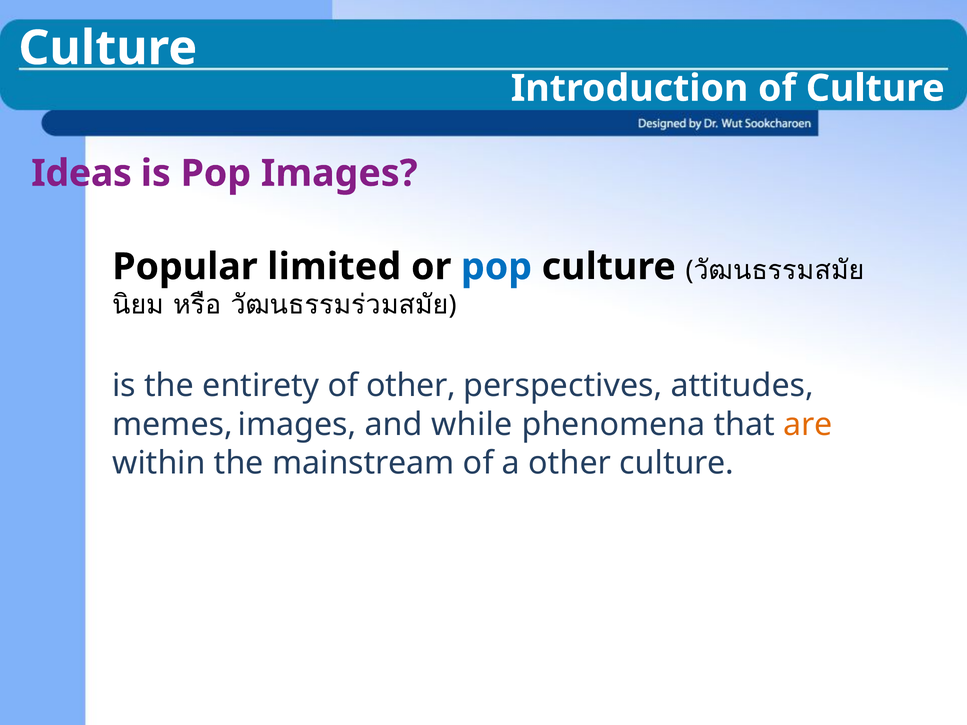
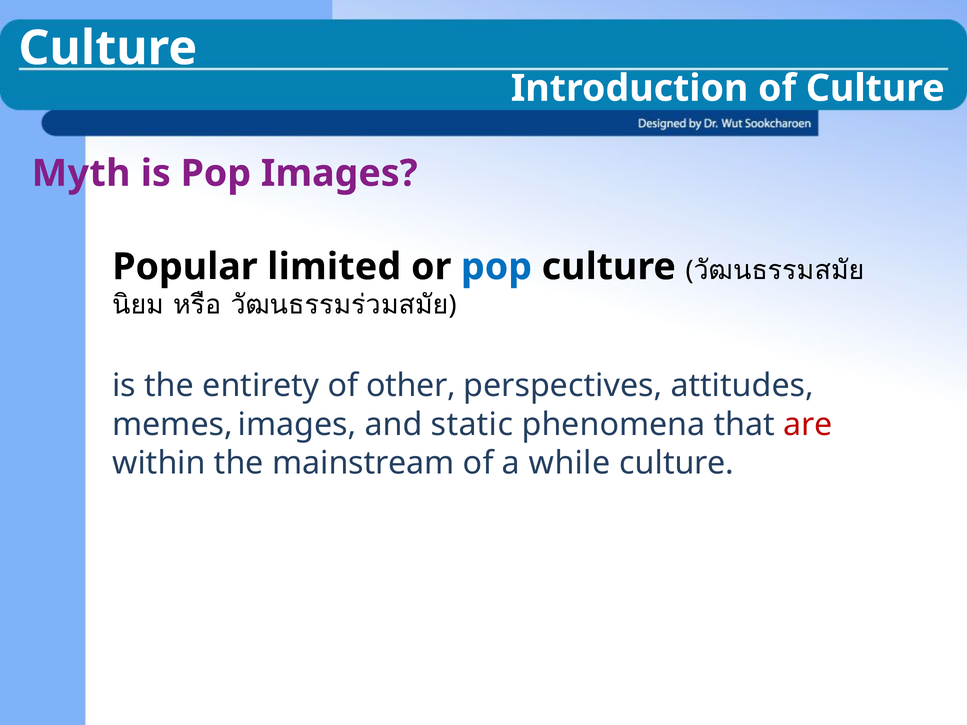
Ideas: Ideas -> Myth
while: while -> static
are colour: orange -> red
a other: other -> while
